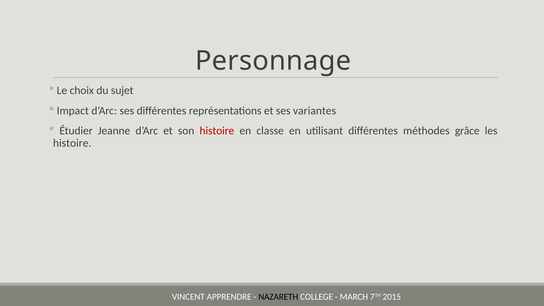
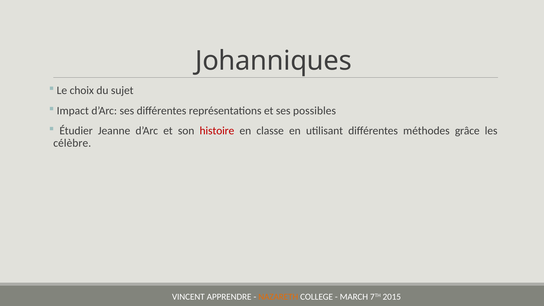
Personnage: Personnage -> Johanniques
variantes: variantes -> possibles
histoire at (72, 143): histoire -> célèbre
NAZARETH colour: black -> orange
